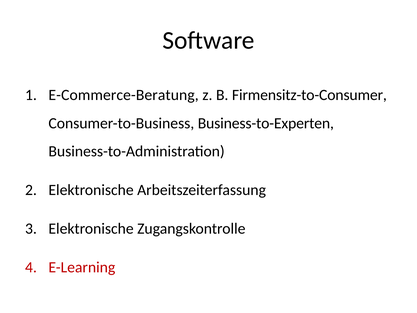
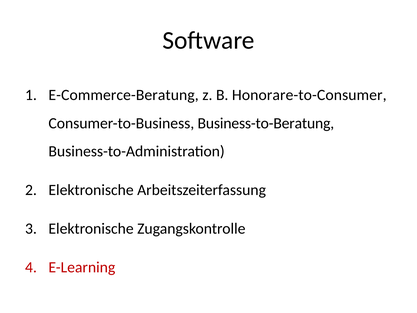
Firmensitz-to-Consumer: Firmensitz-to-Consumer -> Honorare-to-Consumer
Business-to-Experten: Business-to-Experten -> Business-to-Beratung
